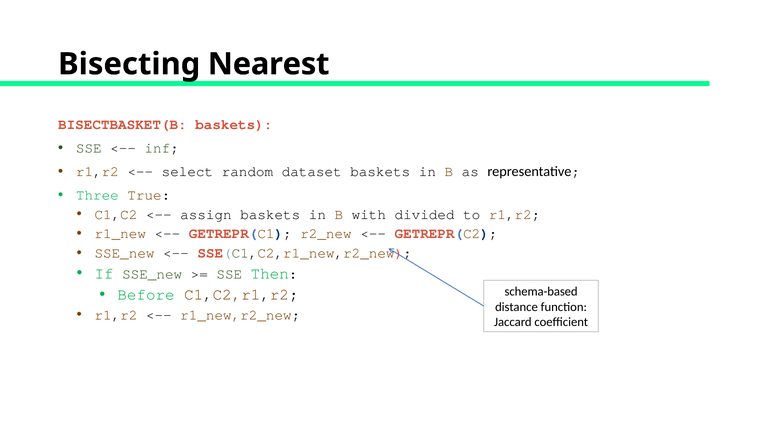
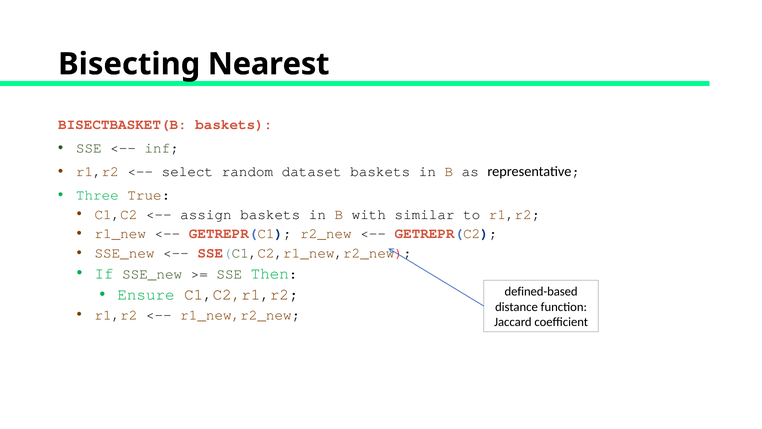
divided: divided -> similar
Before: Before -> Ensure
schema-based: schema-based -> defined-based
